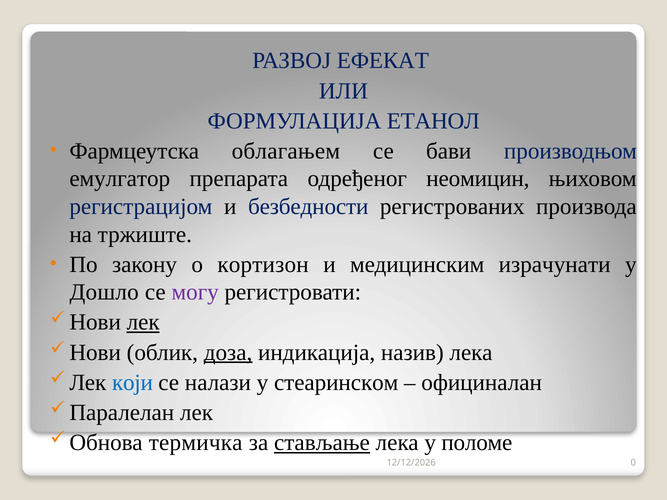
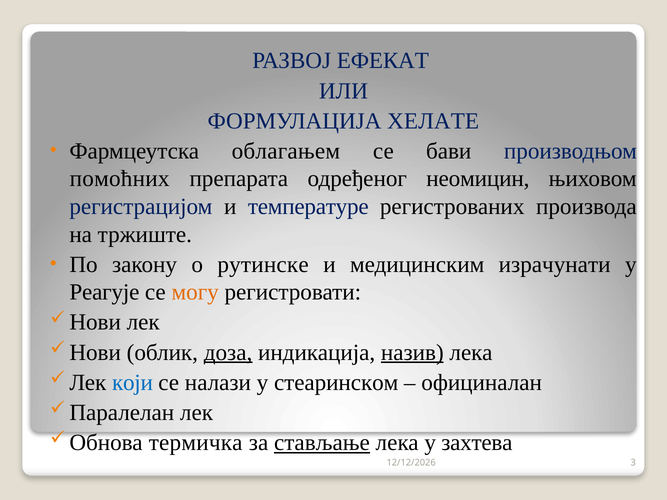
ЕТАНОЛ: ЕТАНОЛ -> ХЕЛАТЕ
емулгатор: емулгатор -> помоћних
безбедности: безбедности -> температуре
кортизон: кортизон -> рутинске
Дошло: Дошло -> Реагује
могу colour: purple -> orange
лек at (143, 322) underline: present -> none
назив underline: none -> present
поломе: поломе -> захтева
0: 0 -> 3
